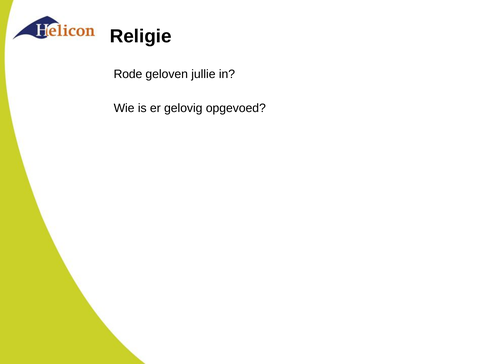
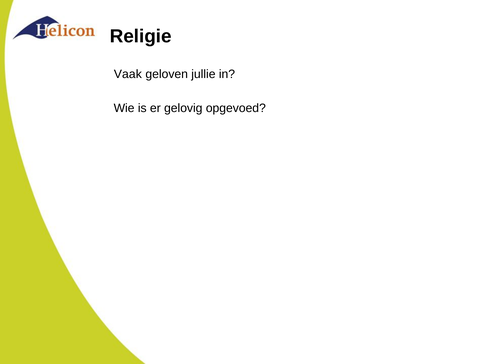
Rode: Rode -> Vaak
